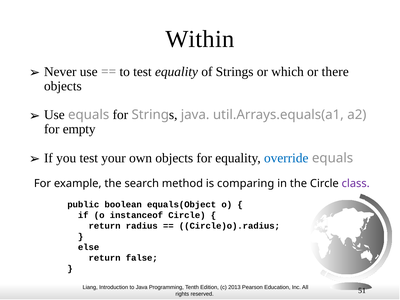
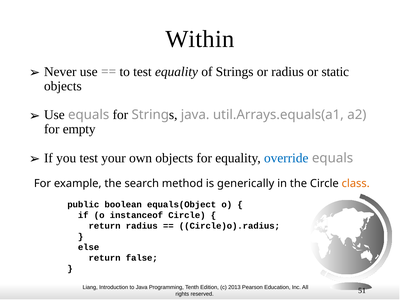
or which: which -> radius
there: there -> static
comparing: comparing -> generically
class colour: purple -> orange
